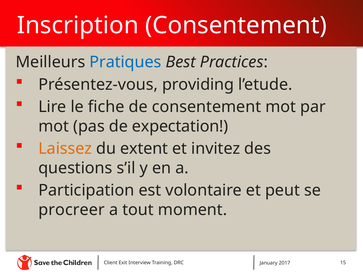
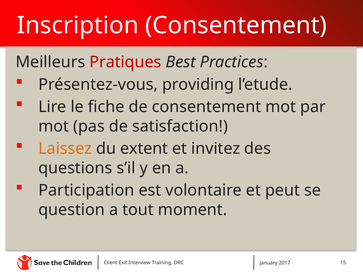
Pratiques colour: blue -> red
expectation: expectation -> satisfaction
procreer: procreer -> question
